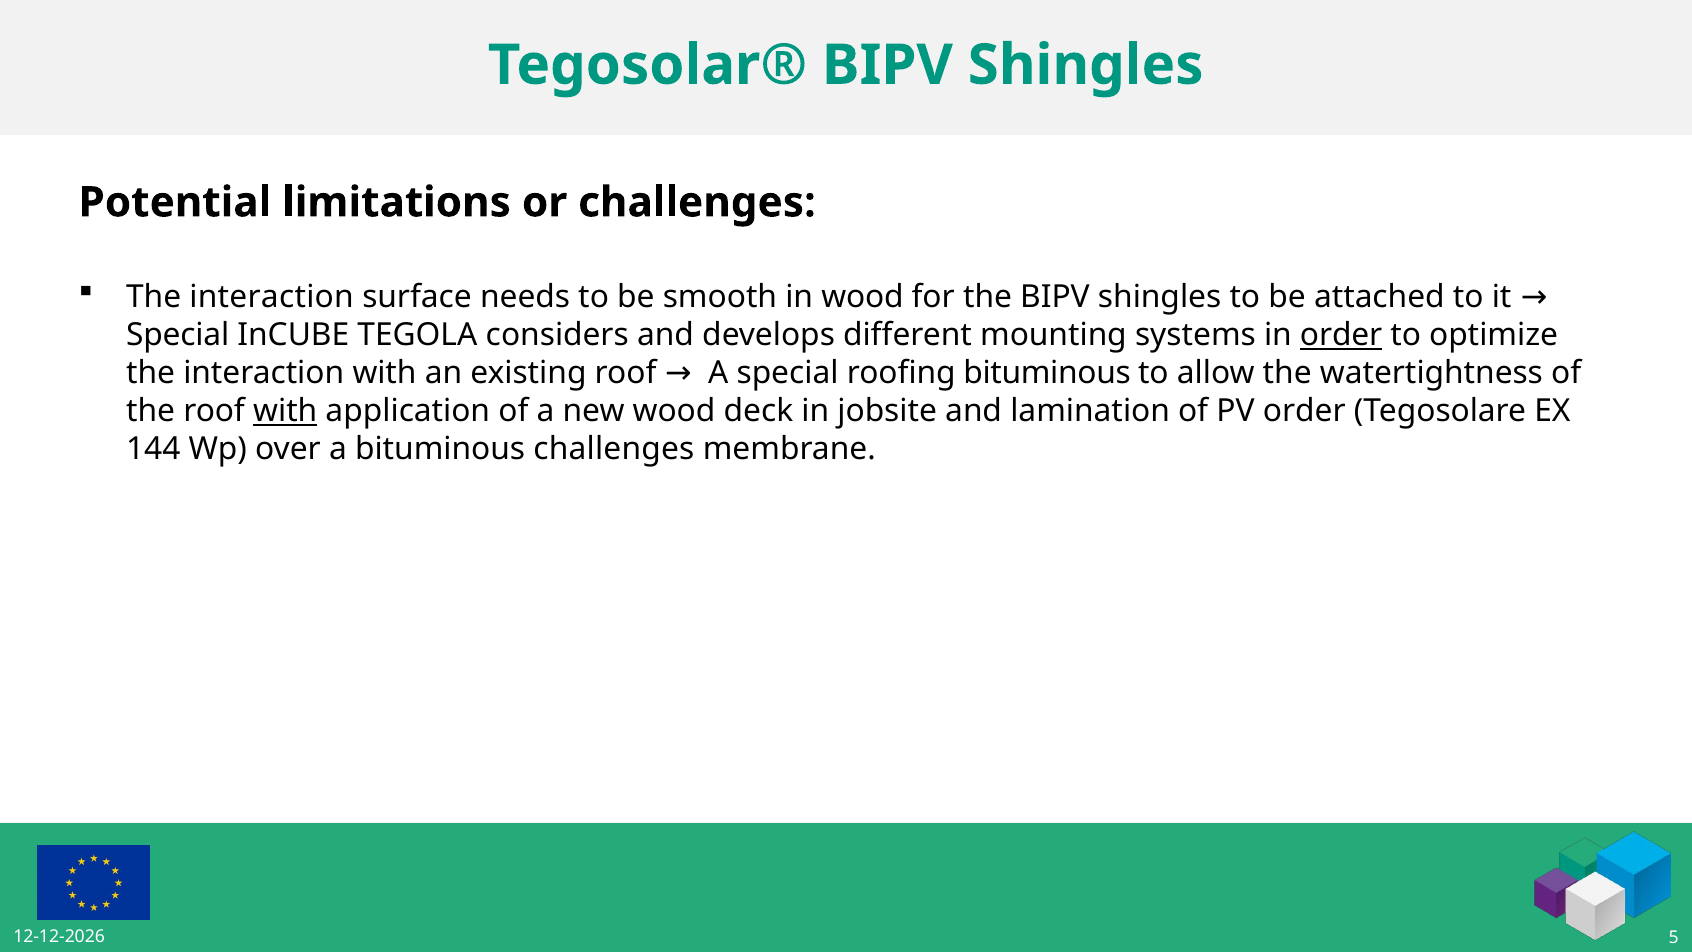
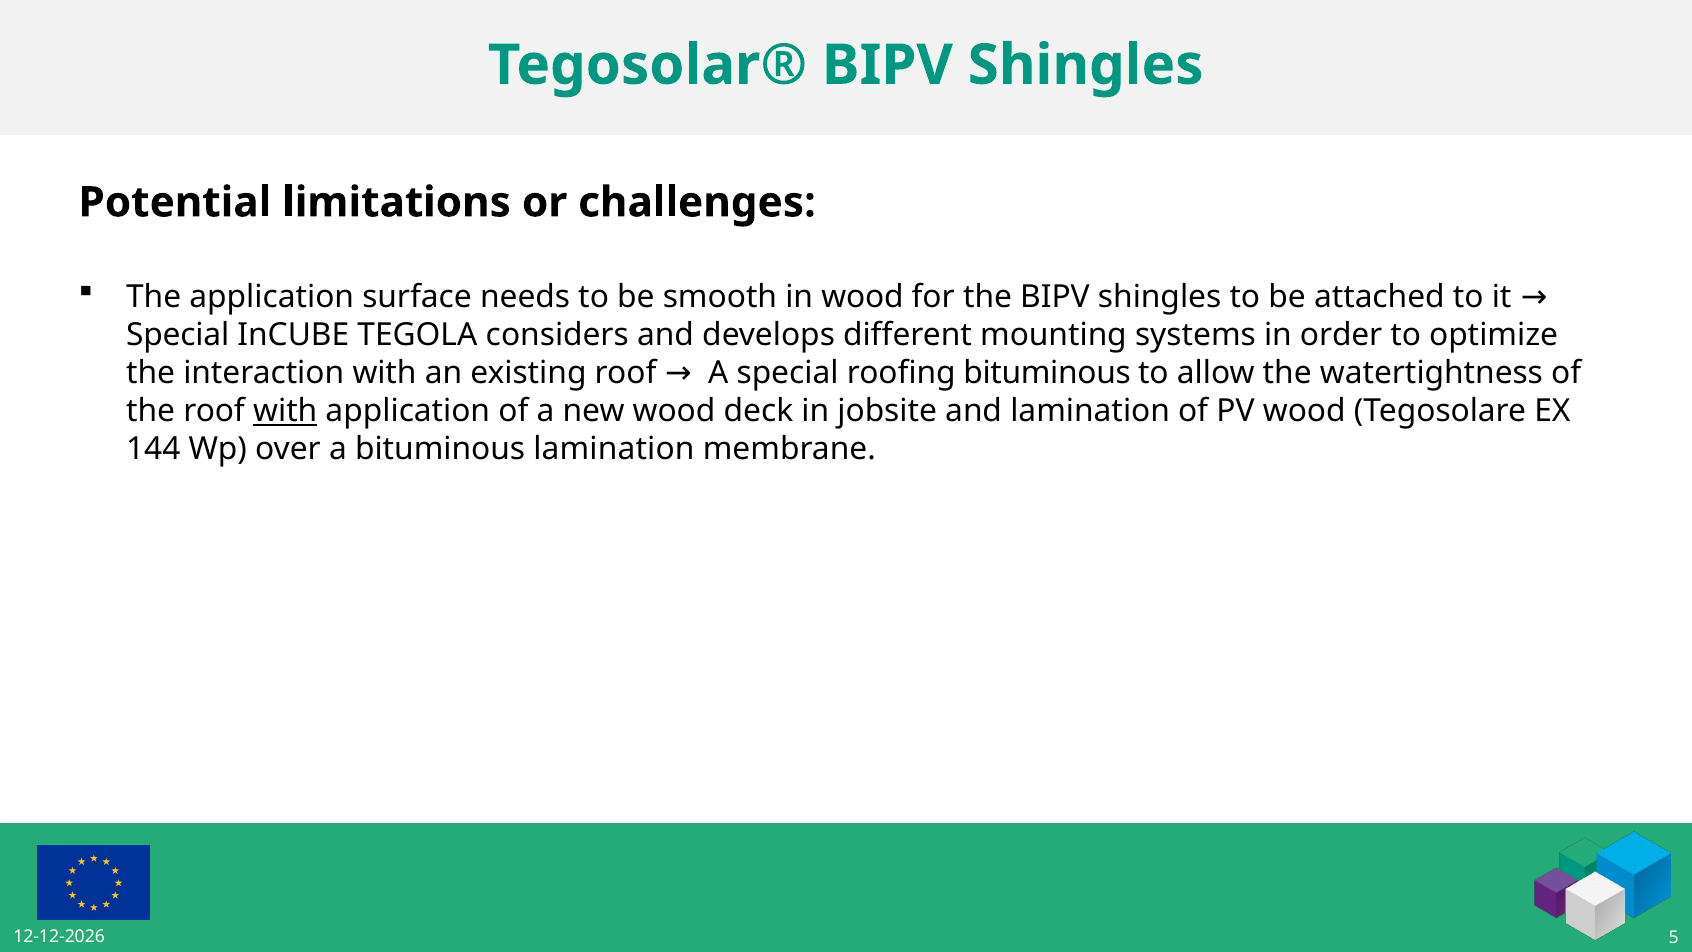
interaction at (272, 297): interaction -> application
order at (1341, 335) underline: present -> none
PV order: order -> wood
bituminous challenges: challenges -> lamination
